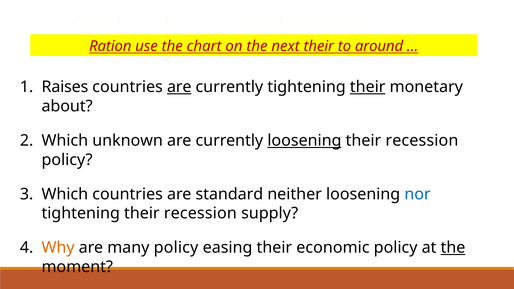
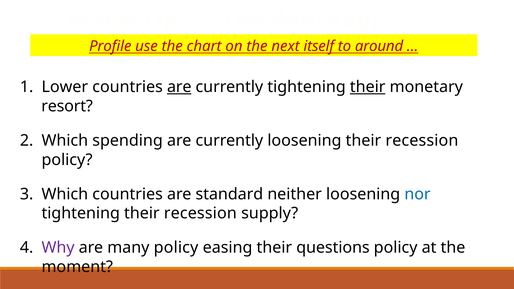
Ration: Ration -> Profile
next their: their -> itself
Raises: Raises -> Lower
about: about -> resort
unknown: unknown -> spending
loosening at (304, 141) underline: present -> none
Why colour: orange -> purple
economic: economic -> questions
the at (453, 248) underline: present -> none
